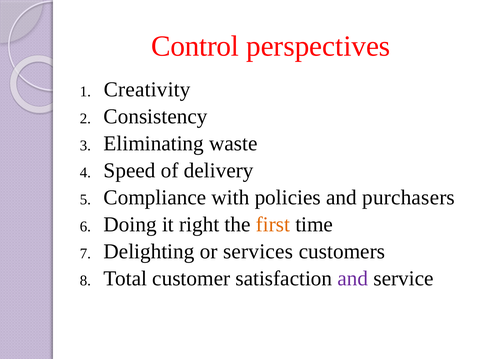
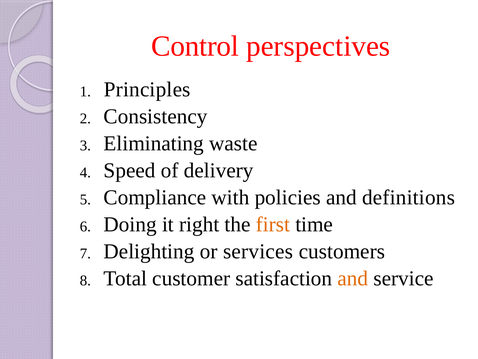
Creativity: Creativity -> Principles
purchasers: purchasers -> definitions
and at (353, 278) colour: purple -> orange
